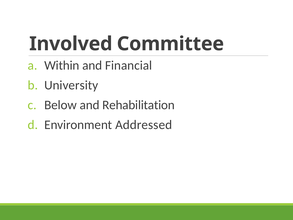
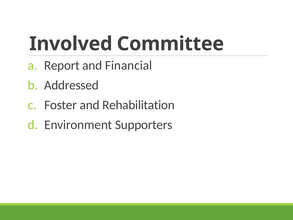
Within: Within -> Report
University: University -> Addressed
Below: Below -> Foster
Addressed: Addressed -> Supporters
